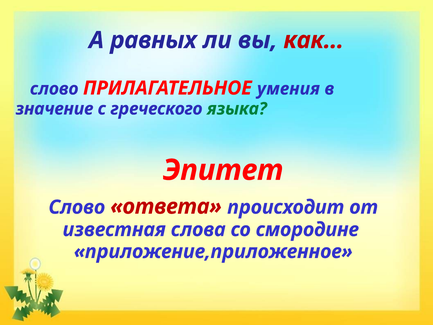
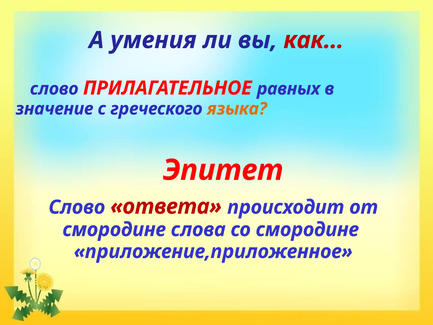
равных: равных -> умения
умения: умения -> равных
языка colour: green -> orange
известная at (114, 229): известная -> смородине
